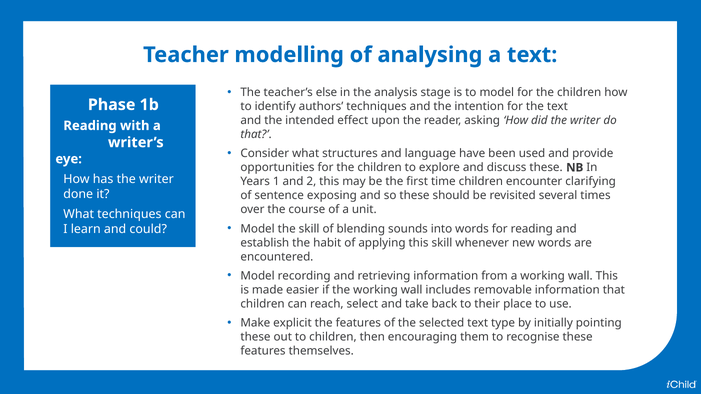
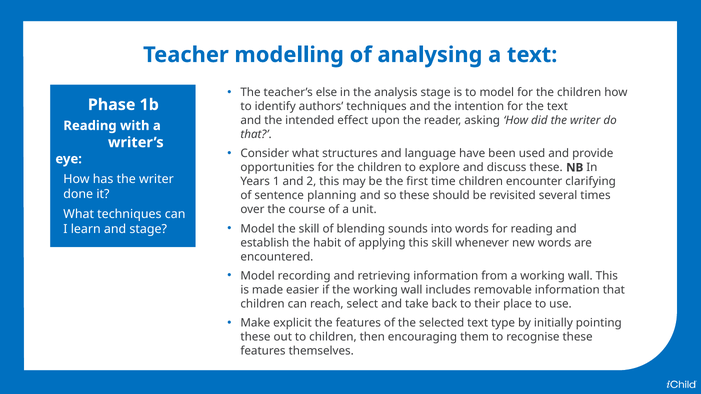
exposing: exposing -> planning
and could: could -> stage
